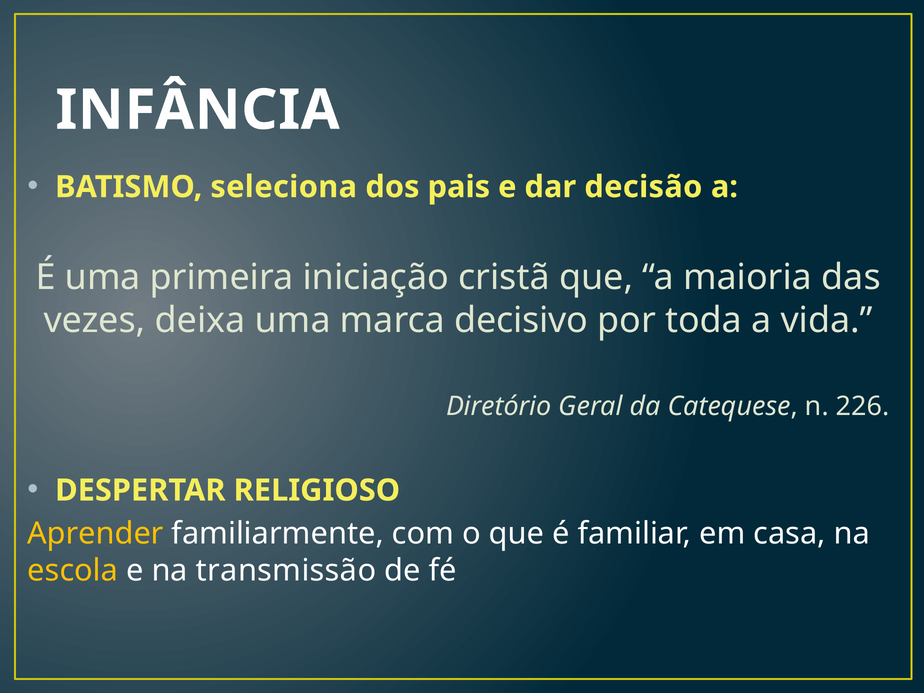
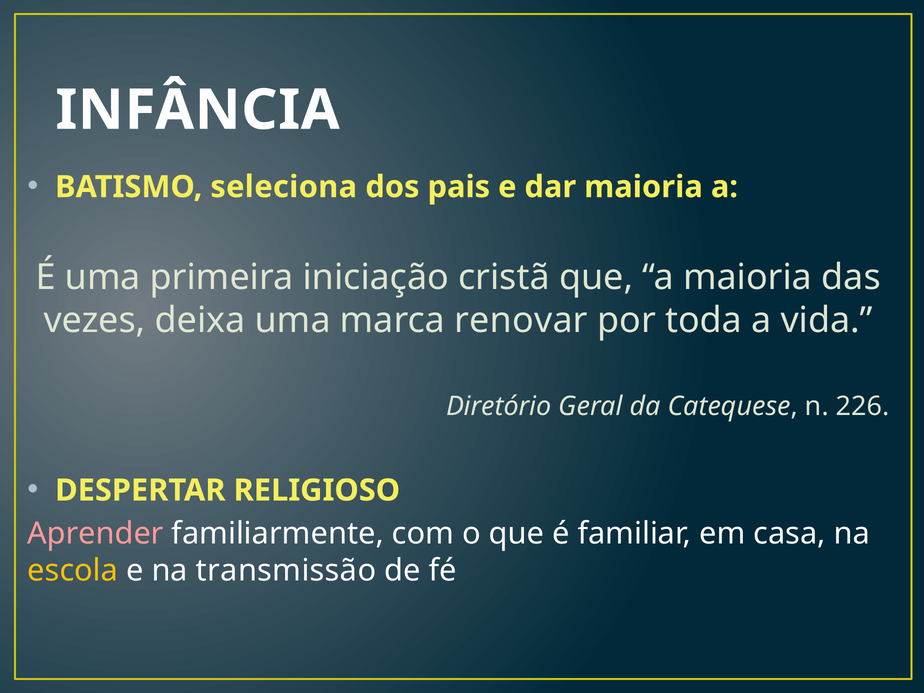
dar decisão: decisão -> maioria
decisivo: decisivo -> renovar
Aprender colour: yellow -> pink
